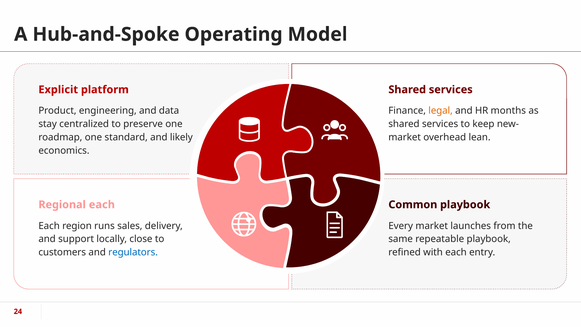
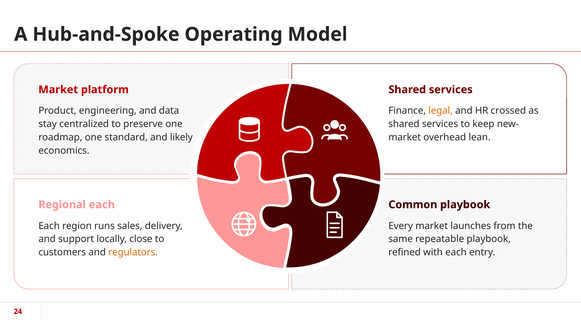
Explicit at (58, 90): Explicit -> Market
months: months -> crossed
regulators colour: blue -> orange
